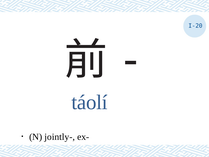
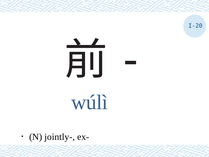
táolí: táolí -> wúlì
